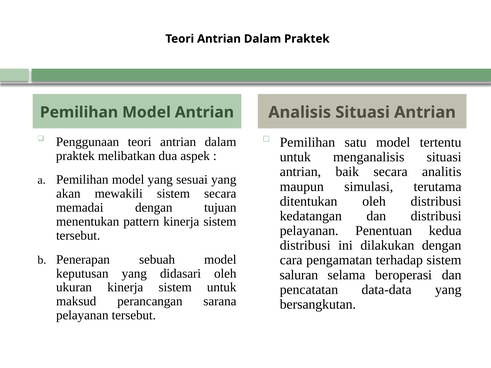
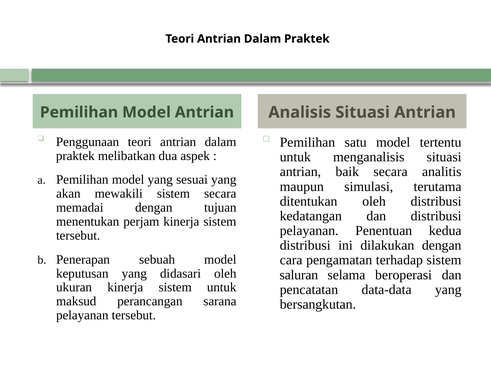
pattern: pattern -> perjam
